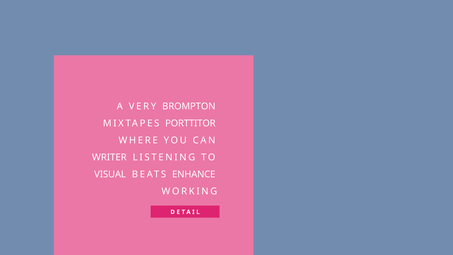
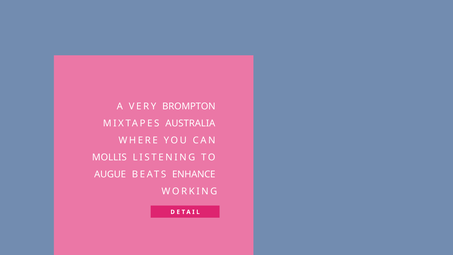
PORTTITOR: PORTTITOR -> AUSTRALIA
WRITER: WRITER -> MOLLIS
VISUAL: VISUAL -> AUGUE
